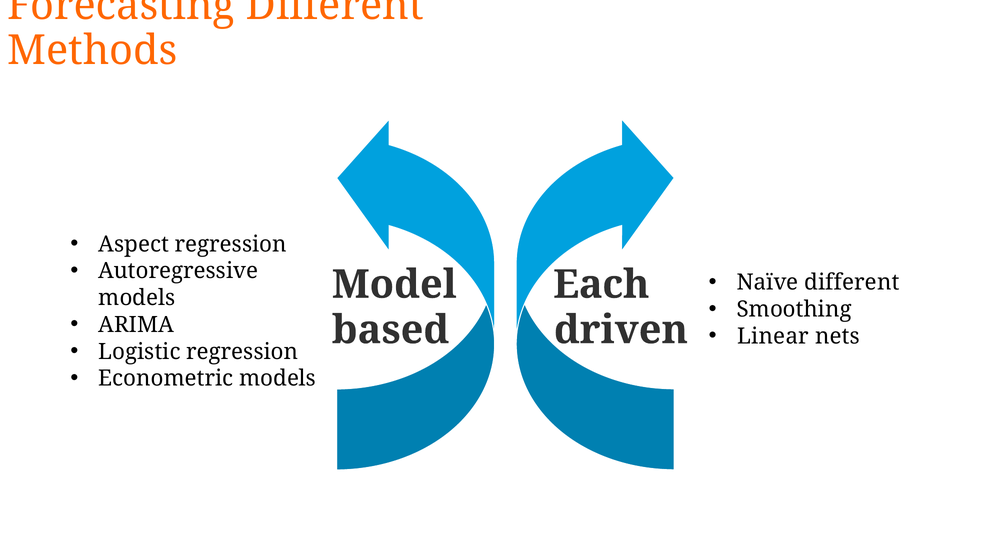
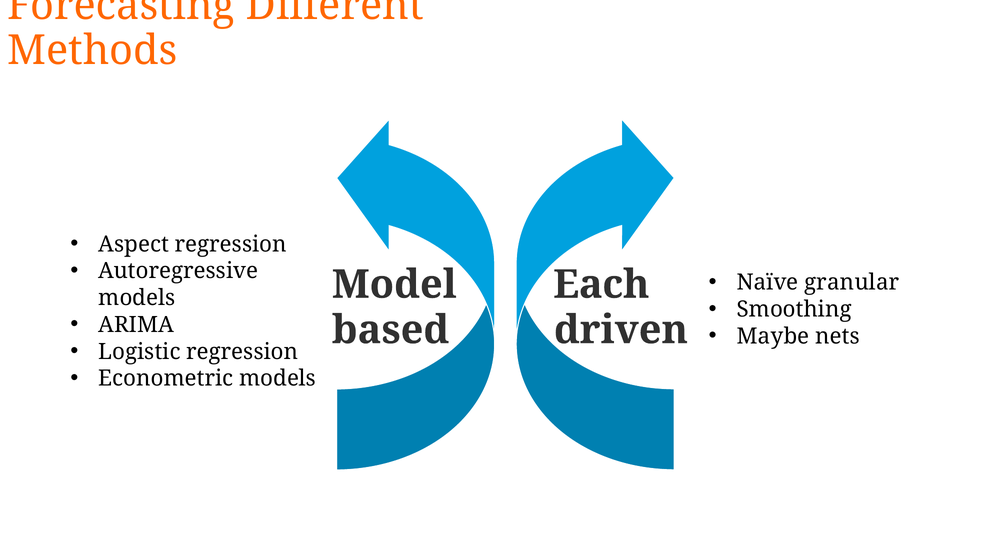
Naïve different: different -> granular
Linear: Linear -> Maybe
